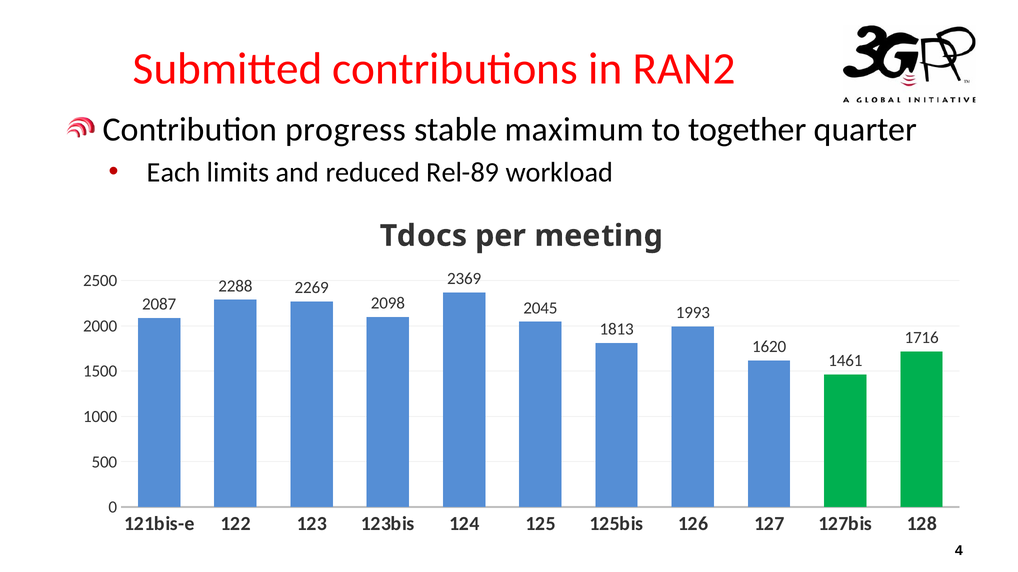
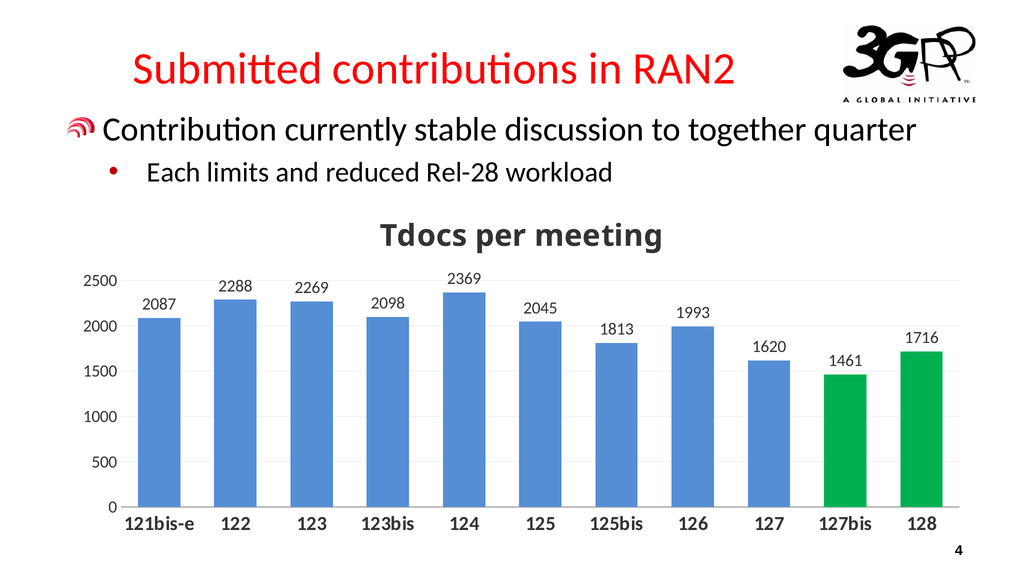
progress: progress -> currently
maximum: maximum -> discussion
Rel-89: Rel-89 -> Rel-28
